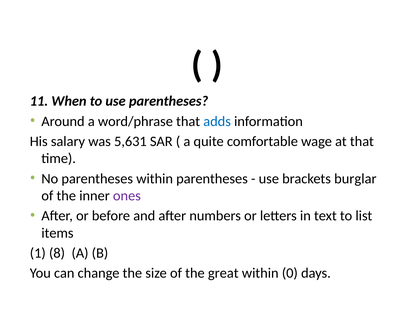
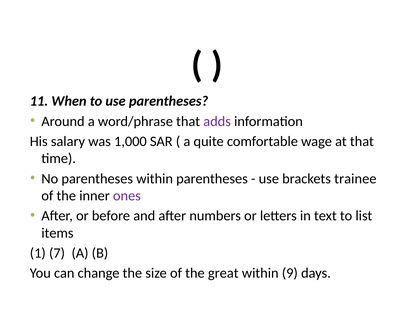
adds colour: blue -> purple
5,631: 5,631 -> 1,000
burglar: burglar -> trainee
8: 8 -> 7
0: 0 -> 9
